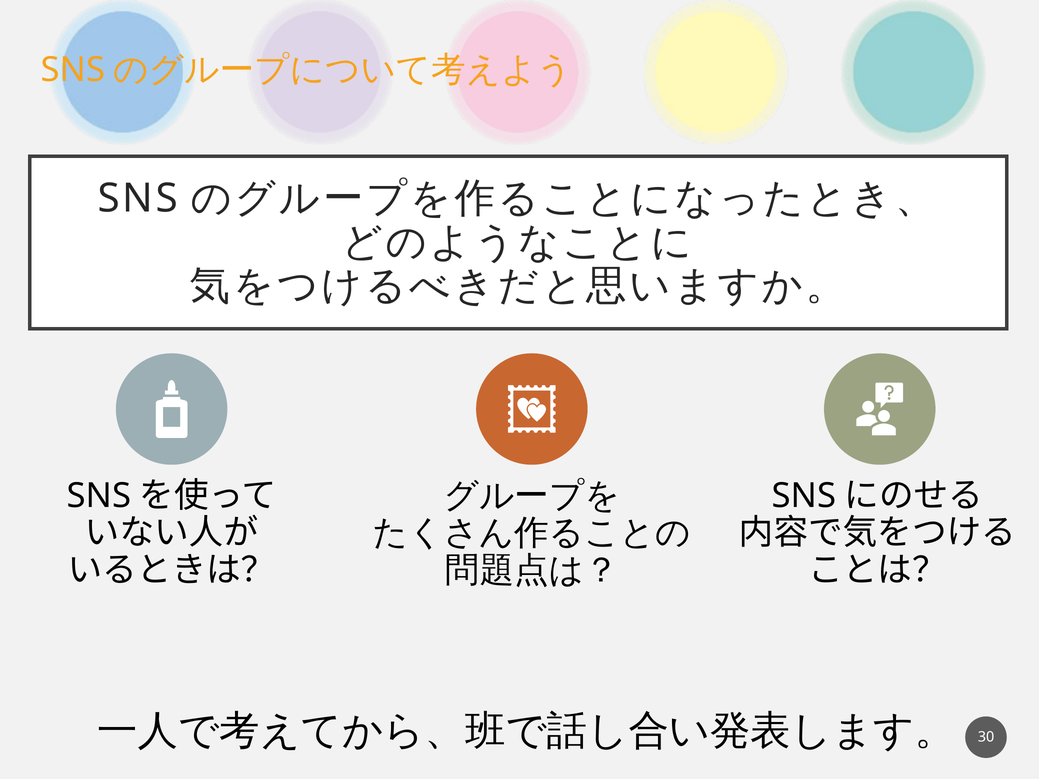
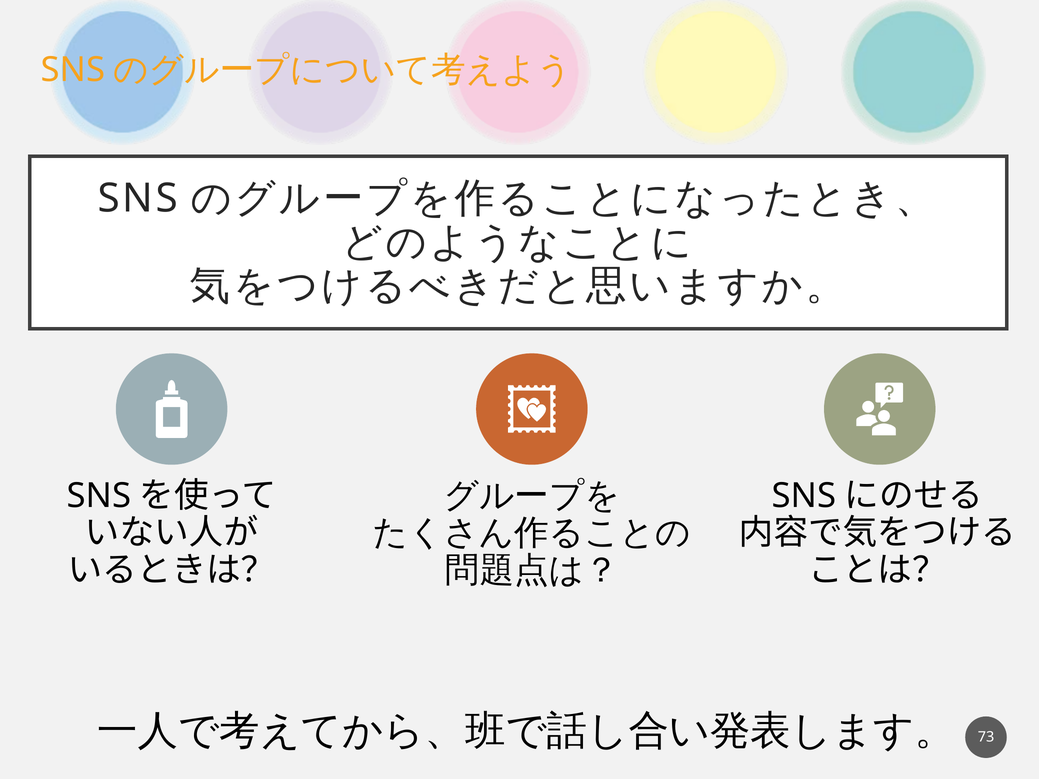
30: 30 -> 73
